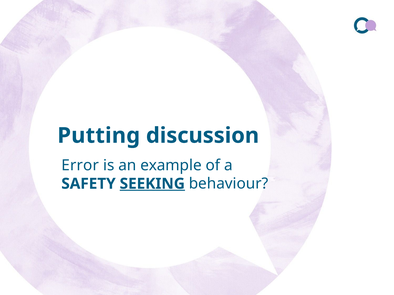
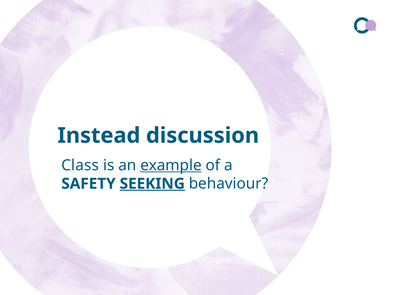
Putting: Putting -> Instead
Error: Error -> Class
example underline: none -> present
